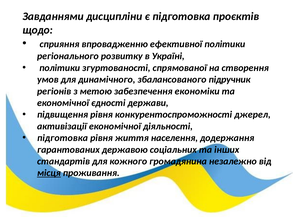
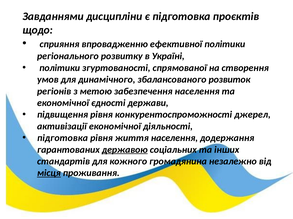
підручник: підручник -> розвиток
забезпечення економіки: економіки -> населення
державою underline: none -> present
